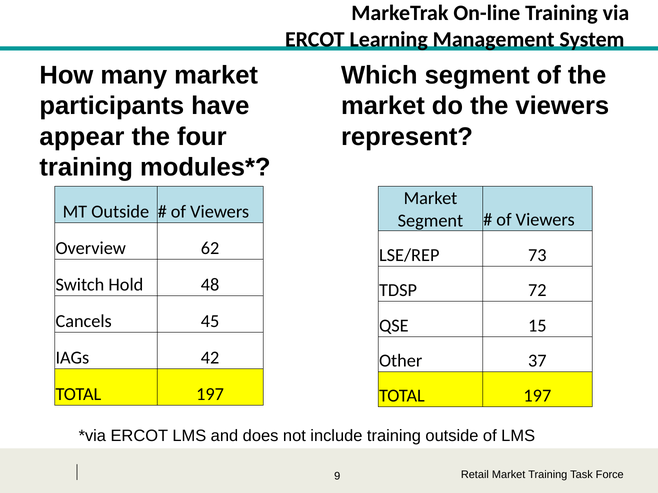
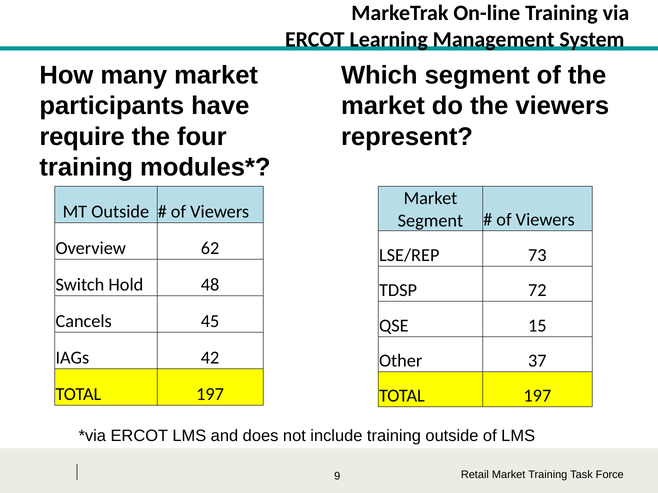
appear: appear -> require
